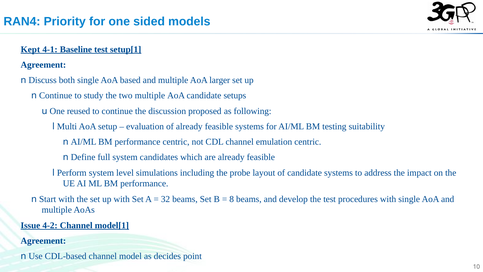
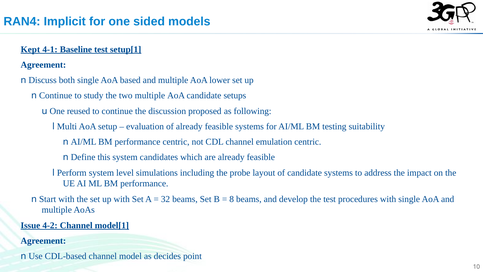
Priority: Priority -> Implicit
larger: larger -> lower
full: full -> this
